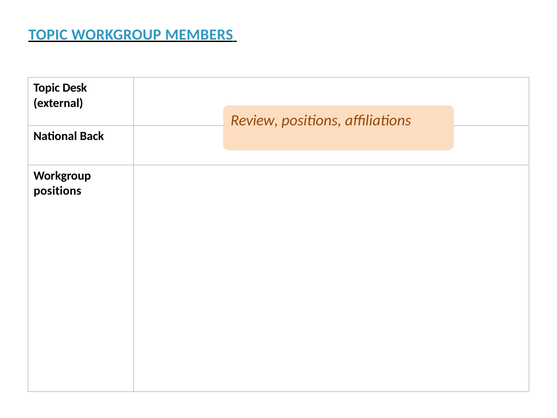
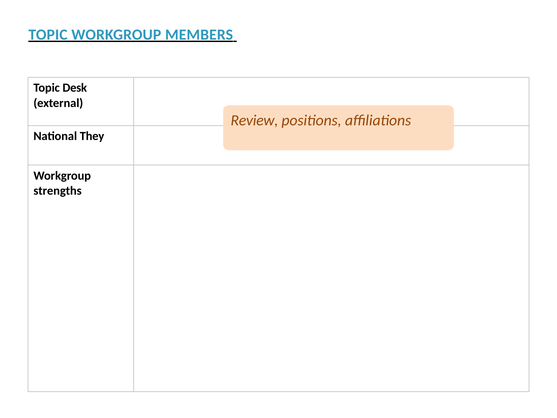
Back: Back -> They
positions at (57, 191): positions -> strengths
